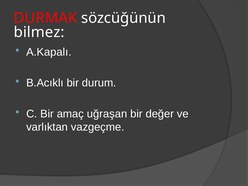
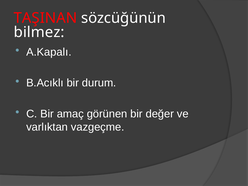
DURMAK: DURMAK -> TAŞINAN
uğraşan: uğraşan -> görünen
